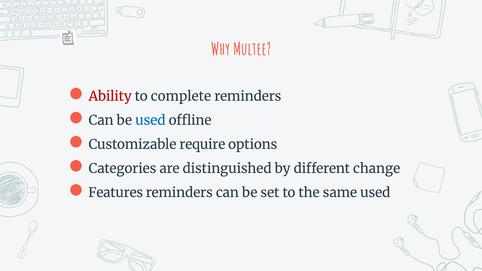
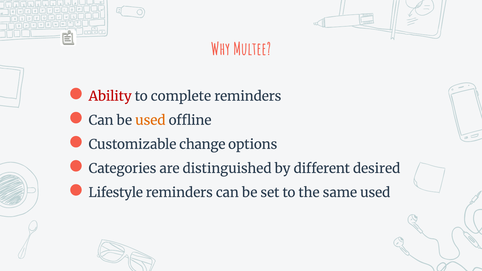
used at (150, 120) colour: blue -> orange
require: require -> change
change: change -> desired
Features: Features -> Lifestyle
